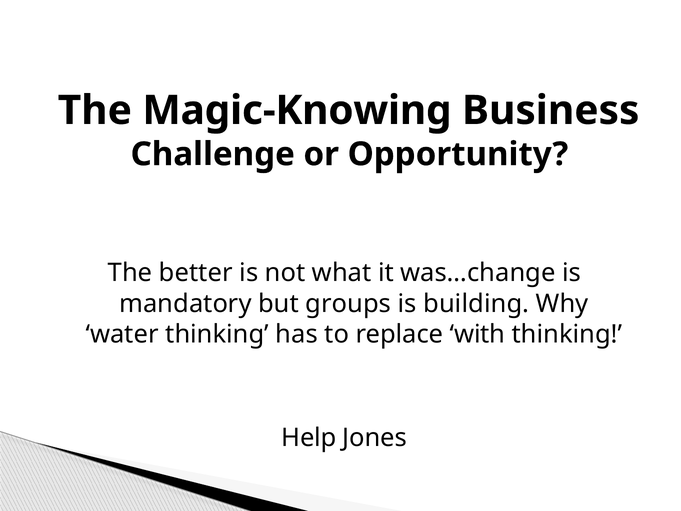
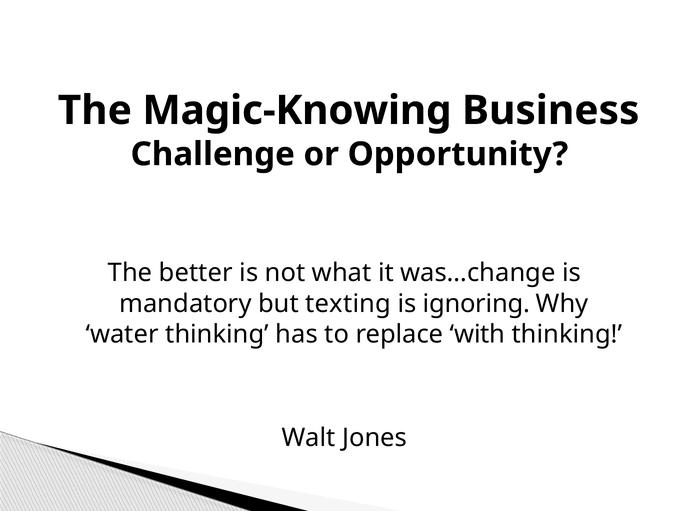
groups: groups -> texting
building: building -> ignoring
Help: Help -> Walt
